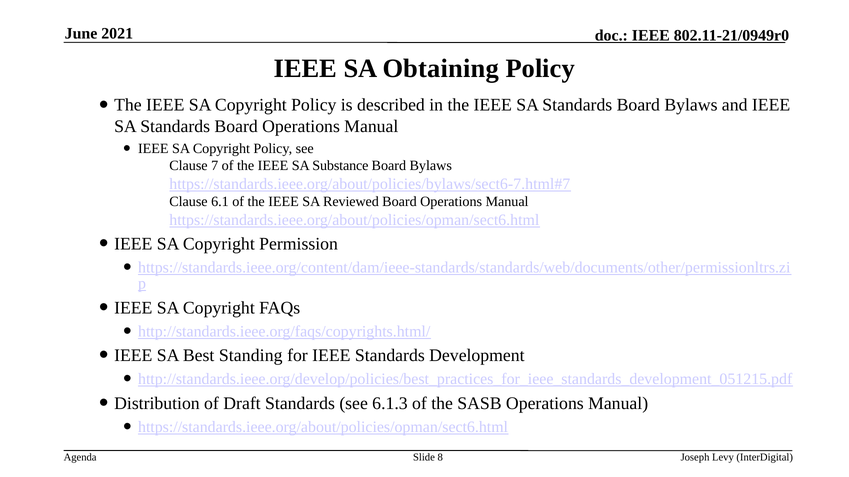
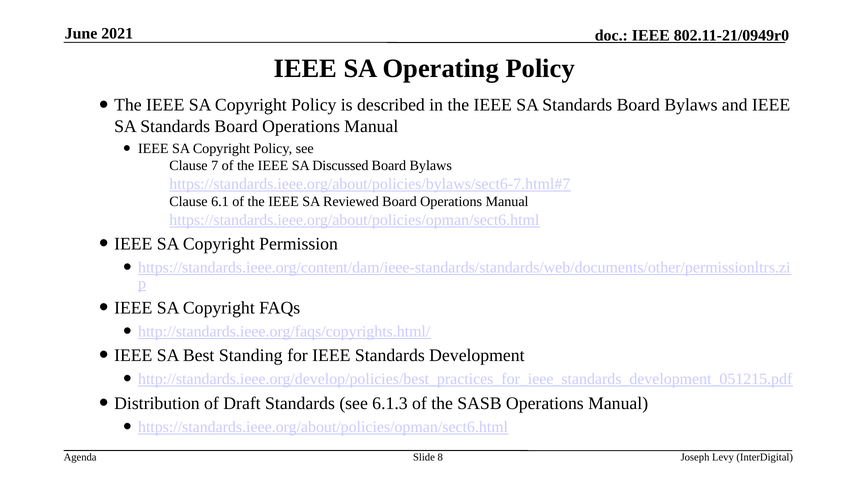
Obtaining: Obtaining -> Operating
Substance: Substance -> Discussed
